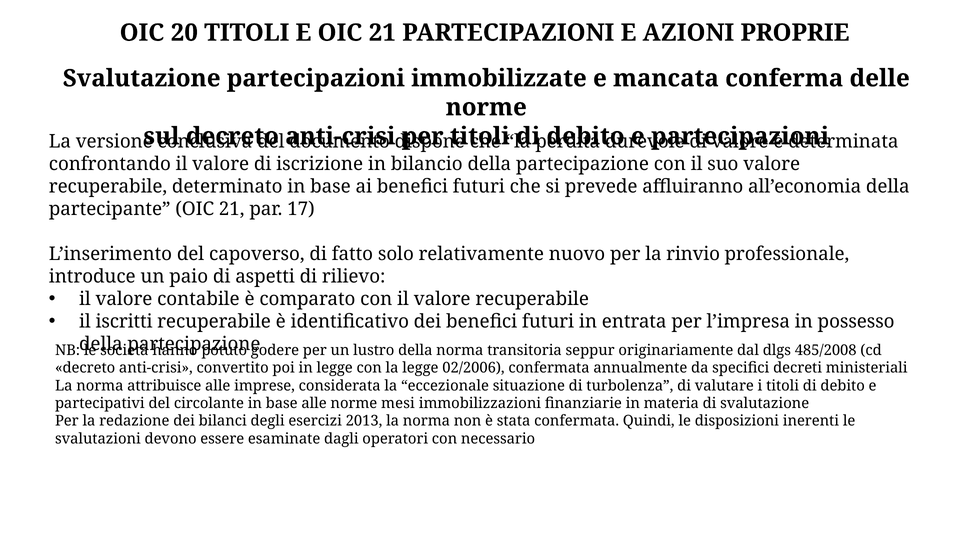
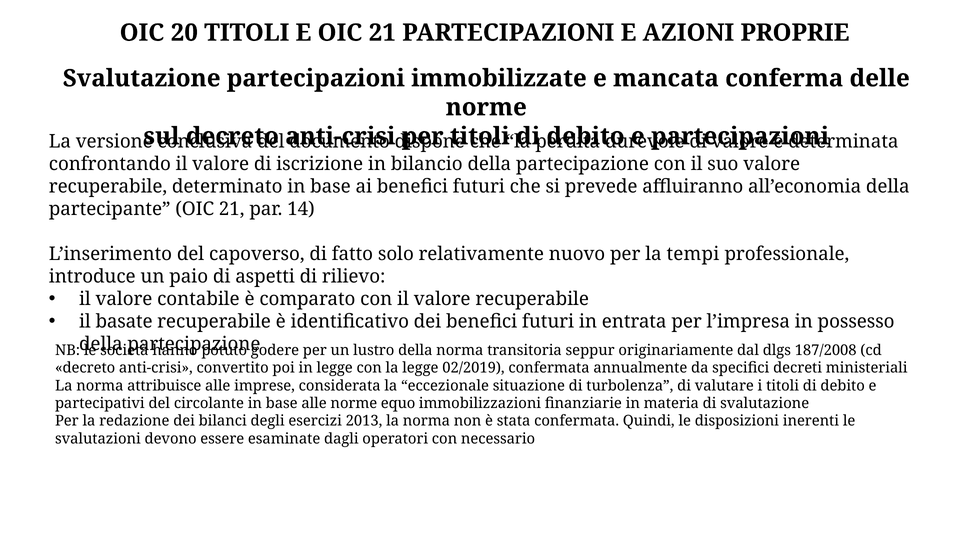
17: 17 -> 14
rinvio: rinvio -> tempi
iscritti: iscritti -> basate
485/2008: 485/2008 -> 187/2008
02/2006: 02/2006 -> 02/2019
mesi: mesi -> equo
